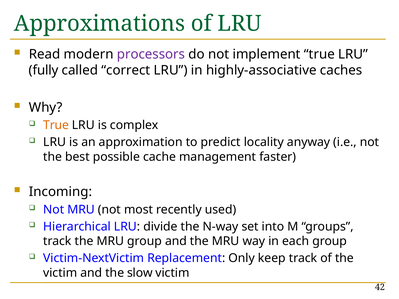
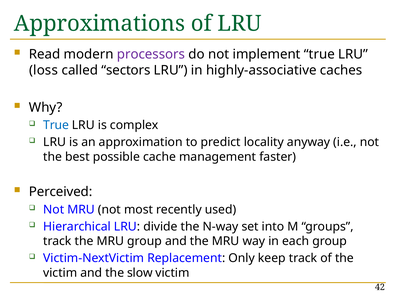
fully: fully -> loss
correct: correct -> sectors
True at (56, 125) colour: orange -> blue
Incoming: Incoming -> Perceived
